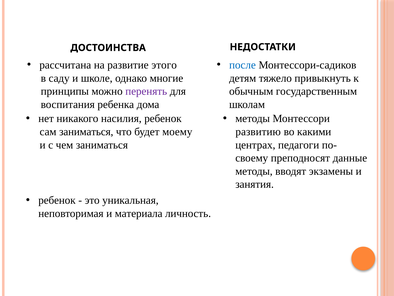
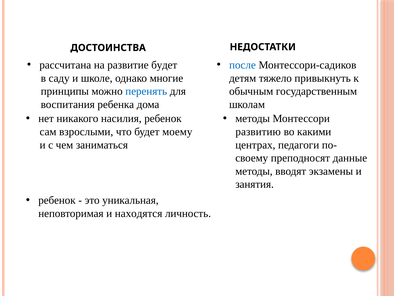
развитие этого: этого -> будет
перенять colour: purple -> blue
сам заниматься: заниматься -> взрослыми
материала: материала -> находятся
